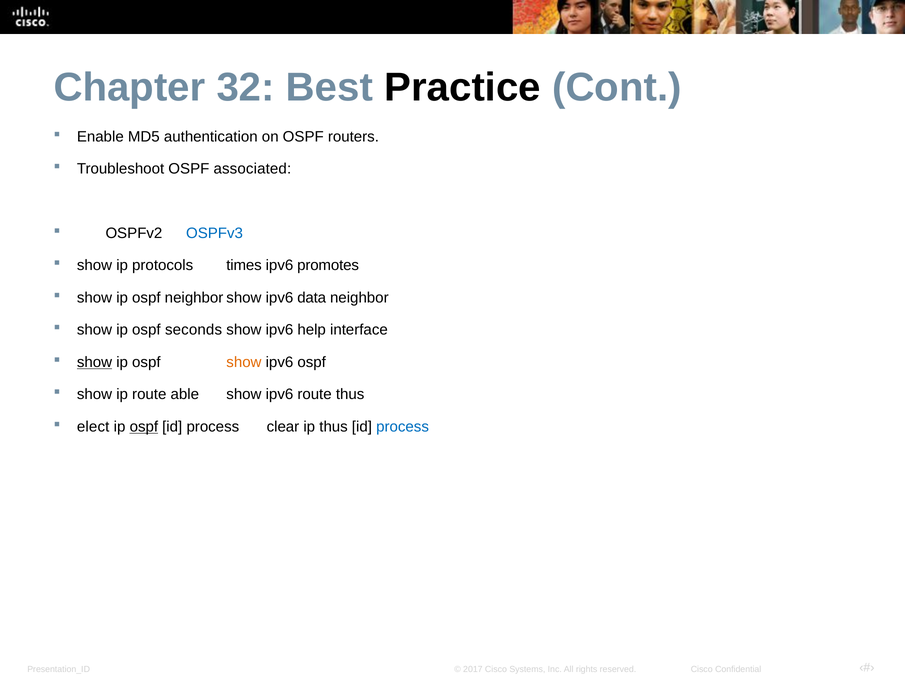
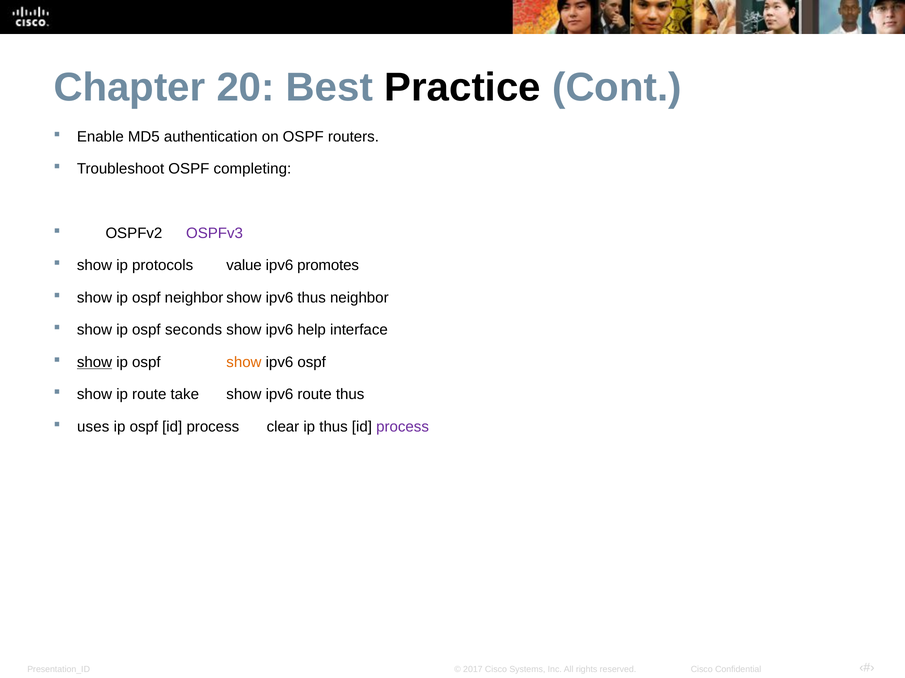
32: 32 -> 20
associated: associated -> completing
OSPFv3 colour: blue -> purple
times: times -> value
ipv6 data: data -> thus
able: able -> take
elect: elect -> uses
ospf at (144, 427) underline: present -> none
process at (403, 427) colour: blue -> purple
